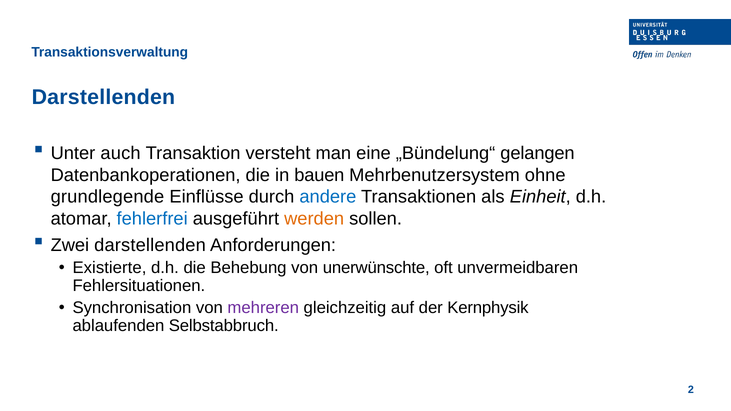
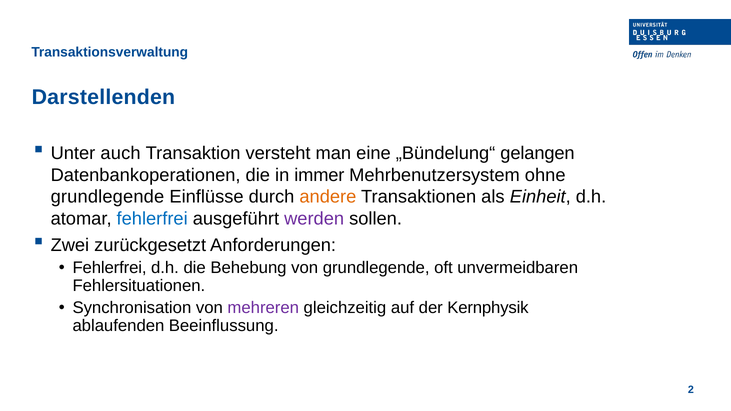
bauen: bauen -> immer
andere colour: blue -> orange
werden colour: orange -> purple
Zwei darstellenden: darstellenden -> zurückgesetzt
Existierte at (109, 268): Existierte -> Fehlerfrei
von unerwünschte: unerwünschte -> grundlegende
Selbstabbruch: Selbstabbruch -> Beeinflussung
